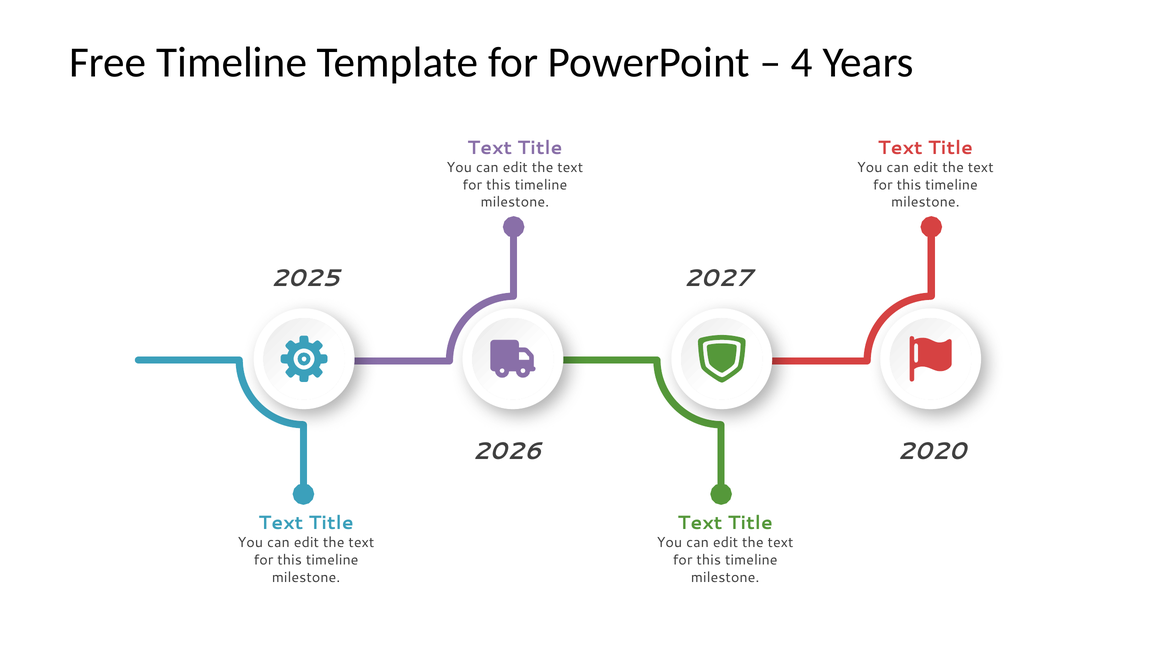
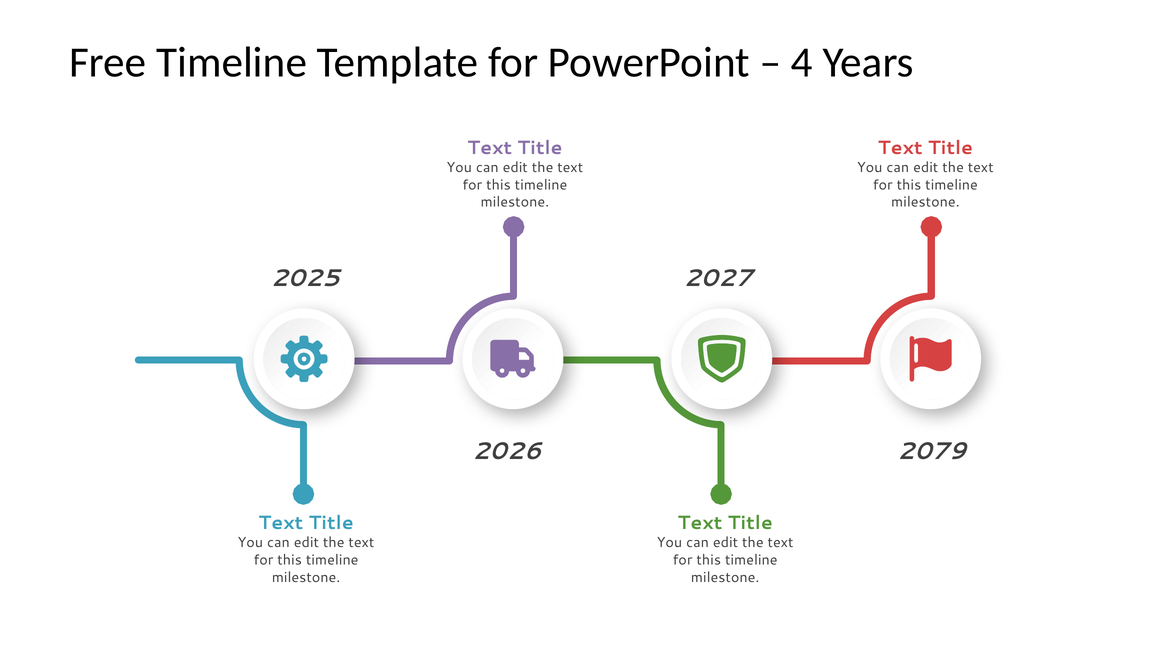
2020: 2020 -> 2079
